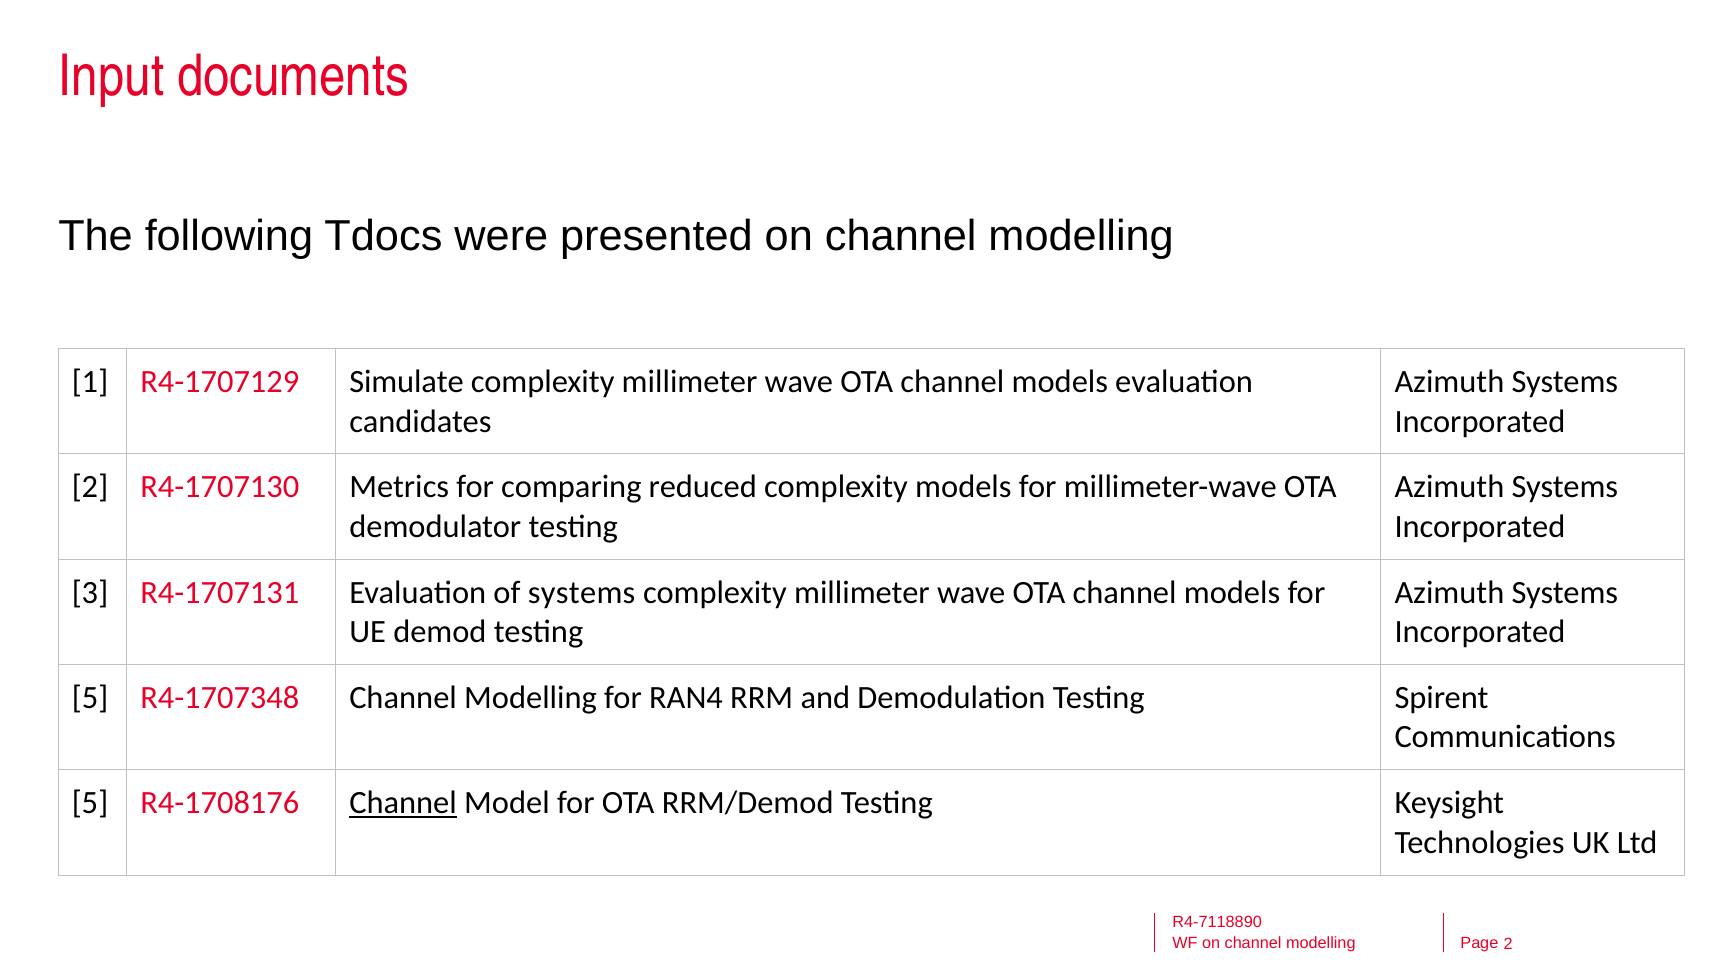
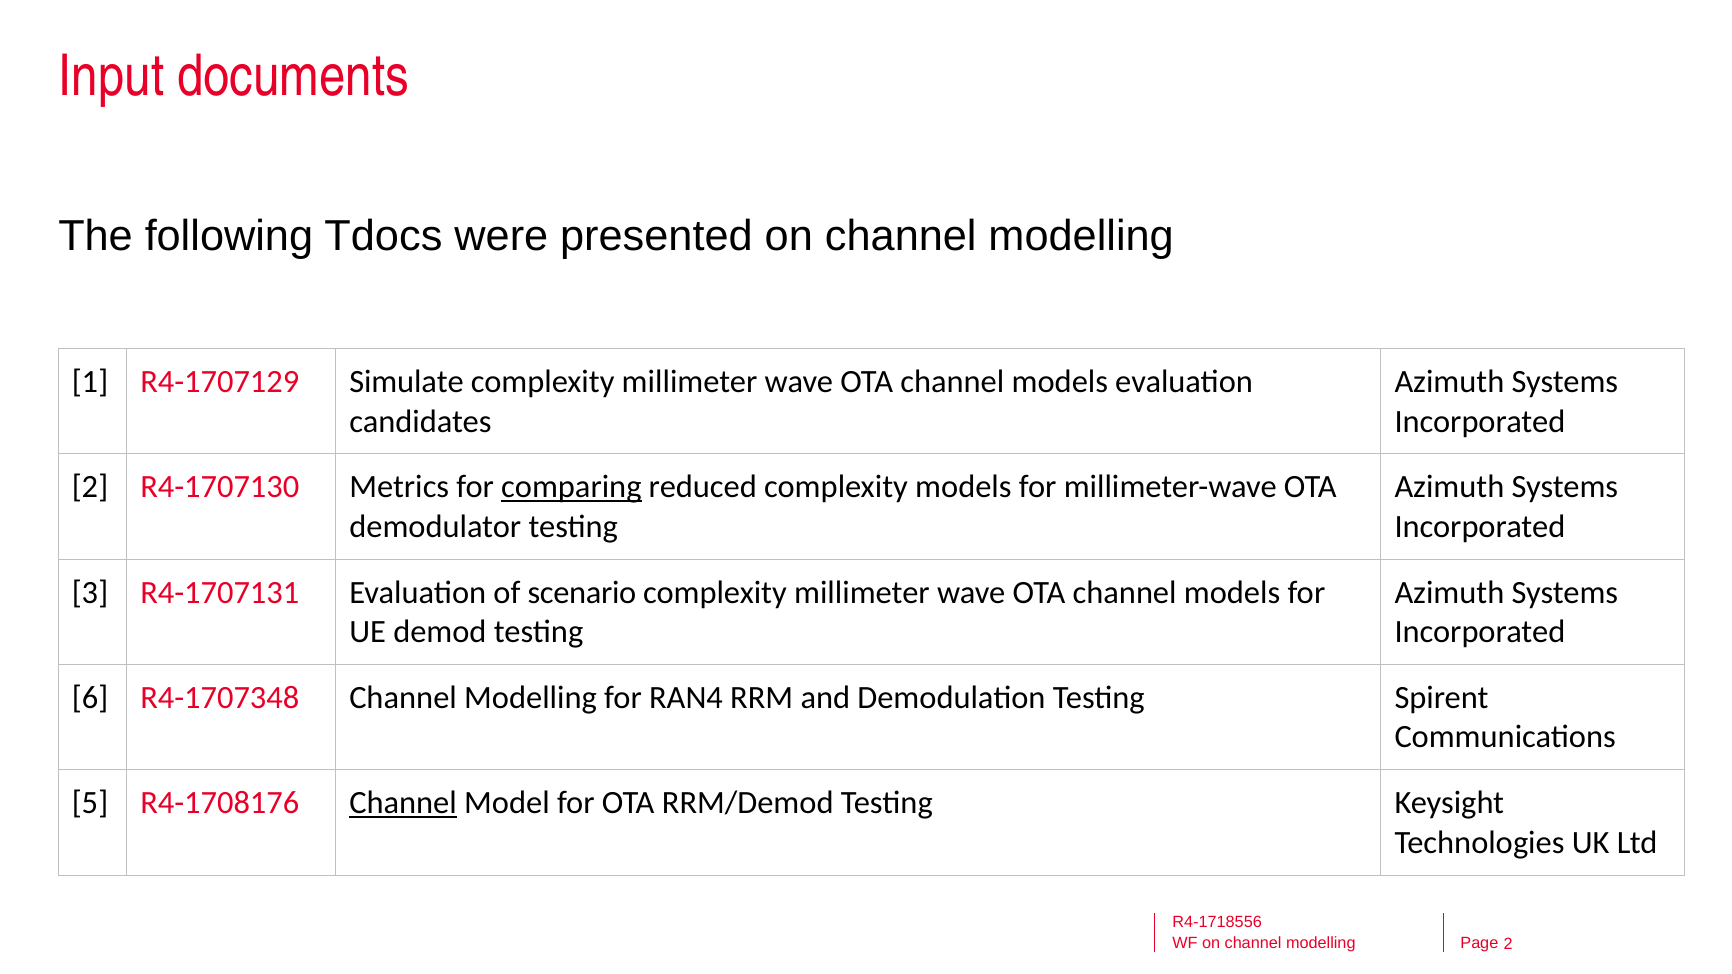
comparing underline: none -> present
of systems: systems -> scenario
5 at (90, 698): 5 -> 6
R4-7118890: R4-7118890 -> R4-1718556
